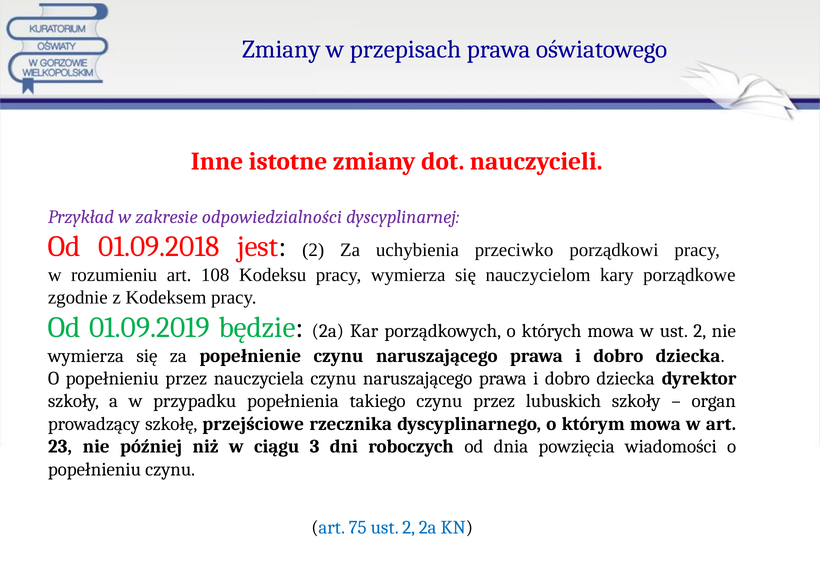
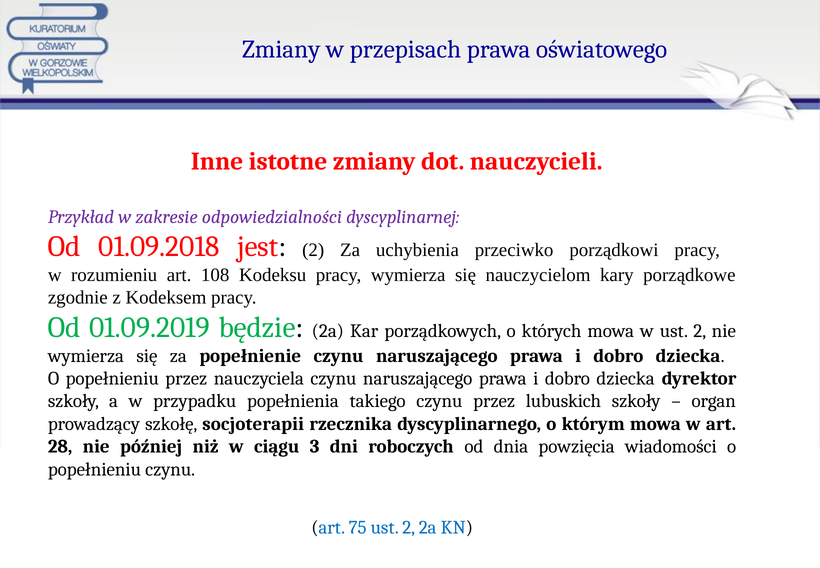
przejściowe: przejściowe -> socjoterapii
23: 23 -> 28
